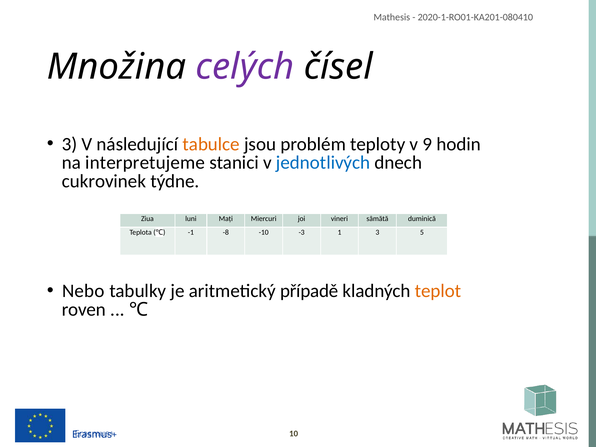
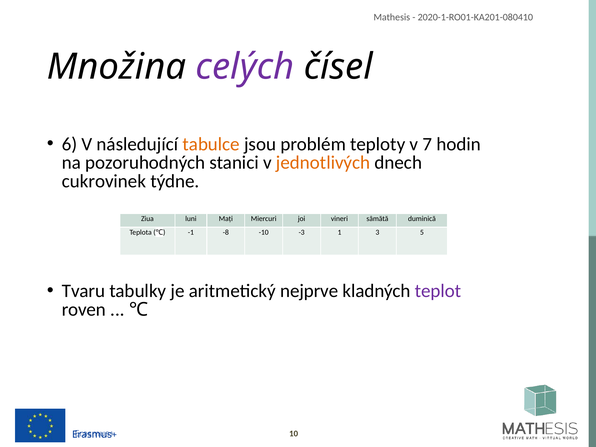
3 at (70, 144): 3 -> 6
9: 9 -> 7
interpretujeme: interpretujeme -> pozoruhodných
jednotlivých colour: blue -> orange
Nebo: Nebo -> Tvaru
případě: případě -> nejprve
teplot colour: orange -> purple
